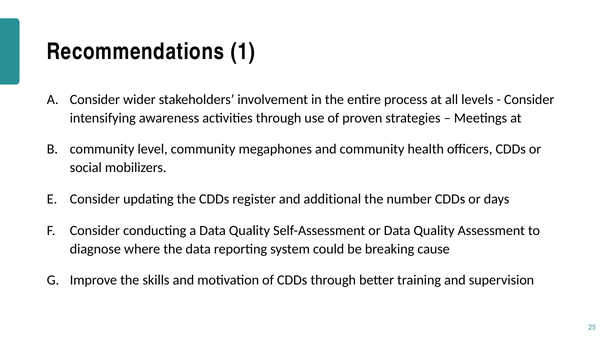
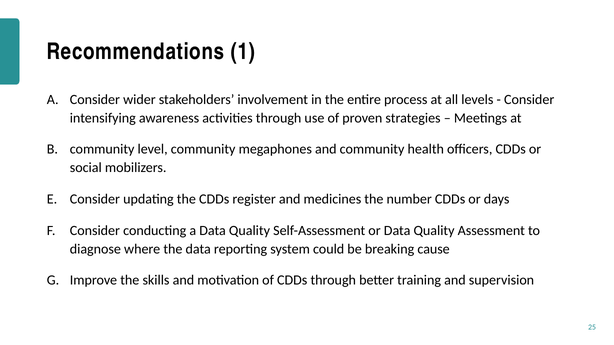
additional: additional -> medicines
